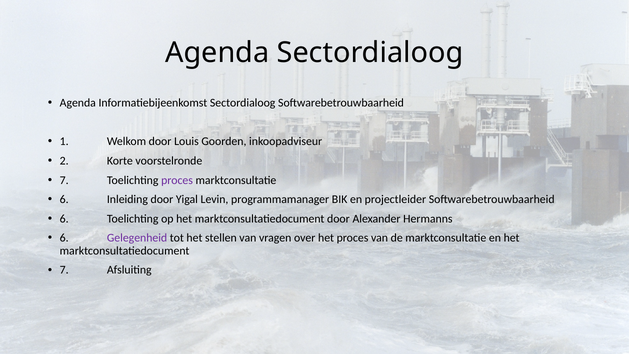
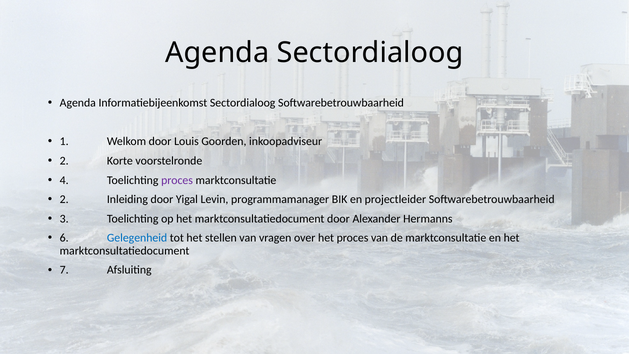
7 at (64, 180): 7 -> 4
6 at (64, 199): 6 -> 2
6 at (64, 219): 6 -> 3
Gelegenheid colour: purple -> blue
